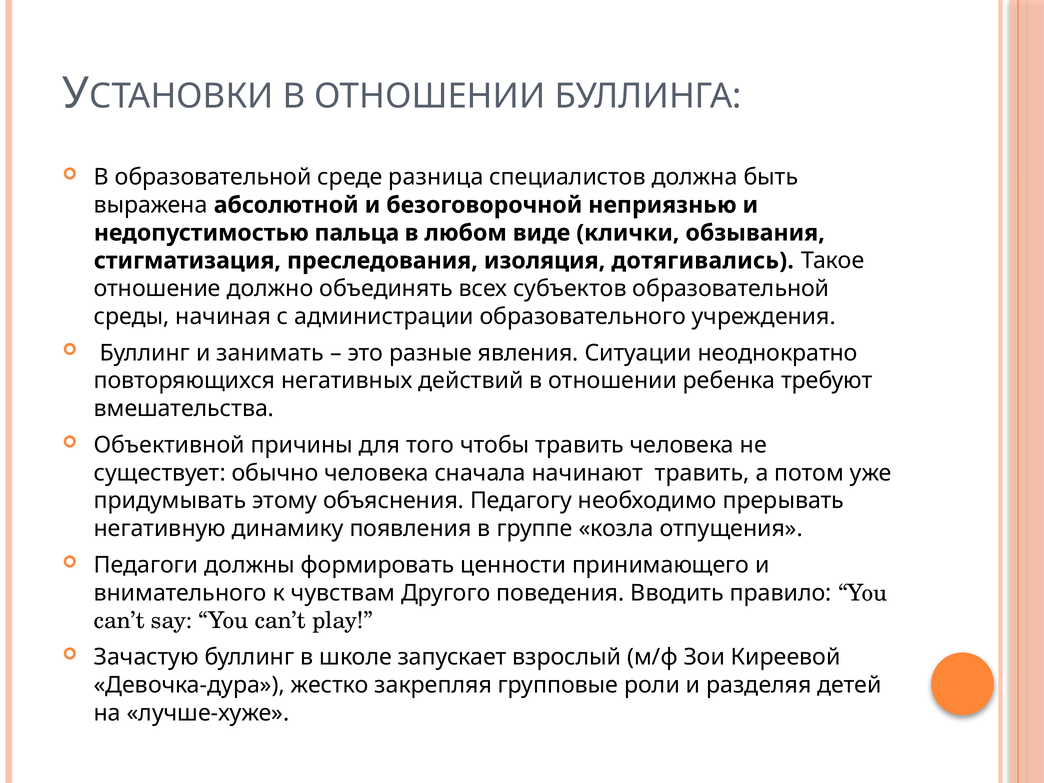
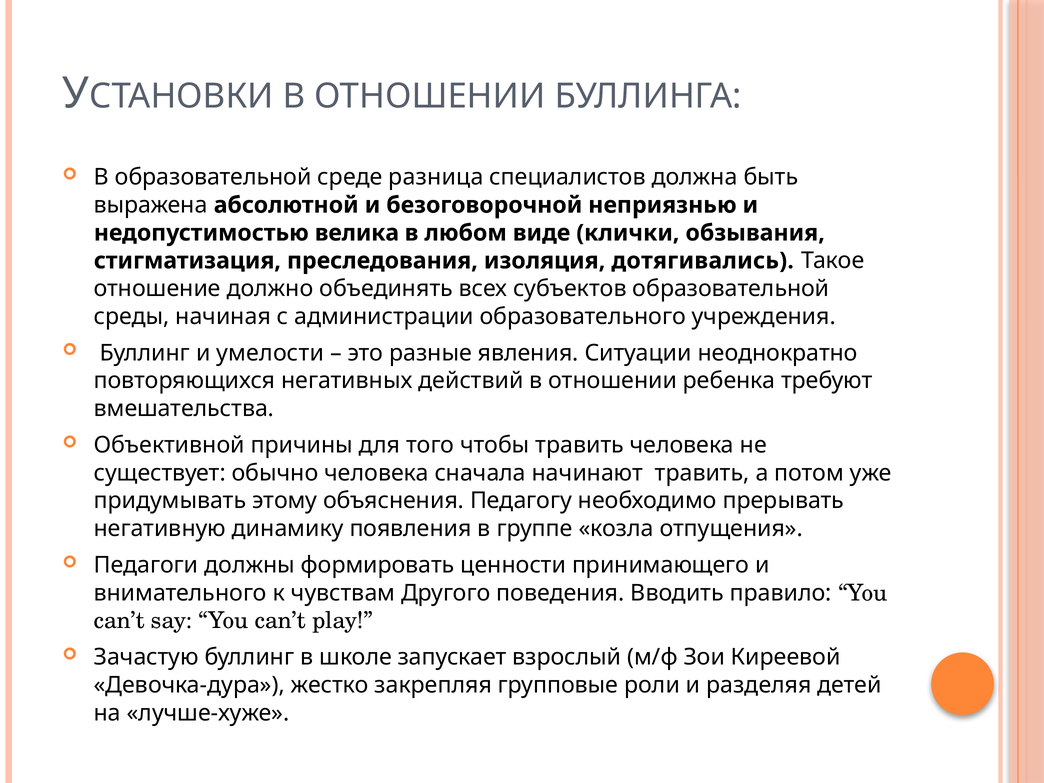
пальца: пальца -> велика
занимать: занимать -> умелости
